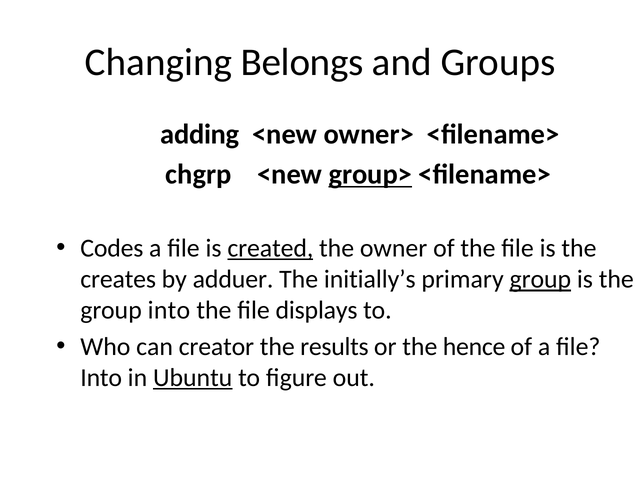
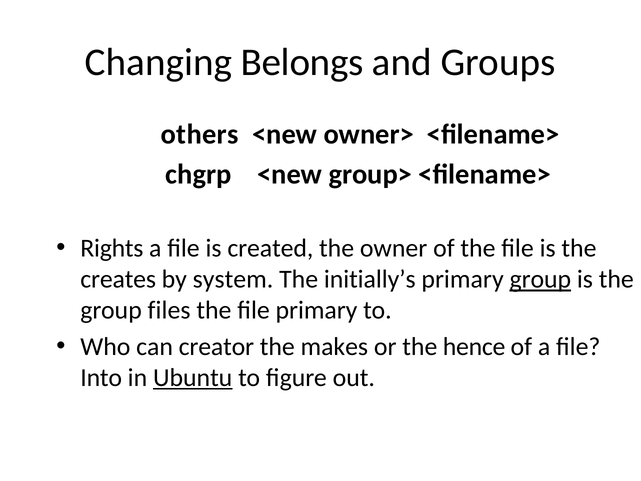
adding: adding -> others
group> underline: present -> none
Codes: Codes -> Rights
created underline: present -> none
adduer: adduer -> system
group into: into -> files
file displays: displays -> primary
results: results -> makes
